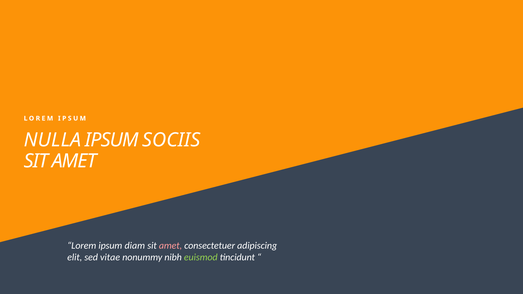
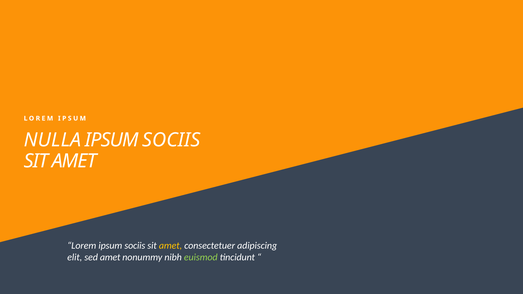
Lorem ipsum diam: diam -> sociis
amet at (171, 246) colour: pink -> yellow
sed vitae: vitae -> amet
